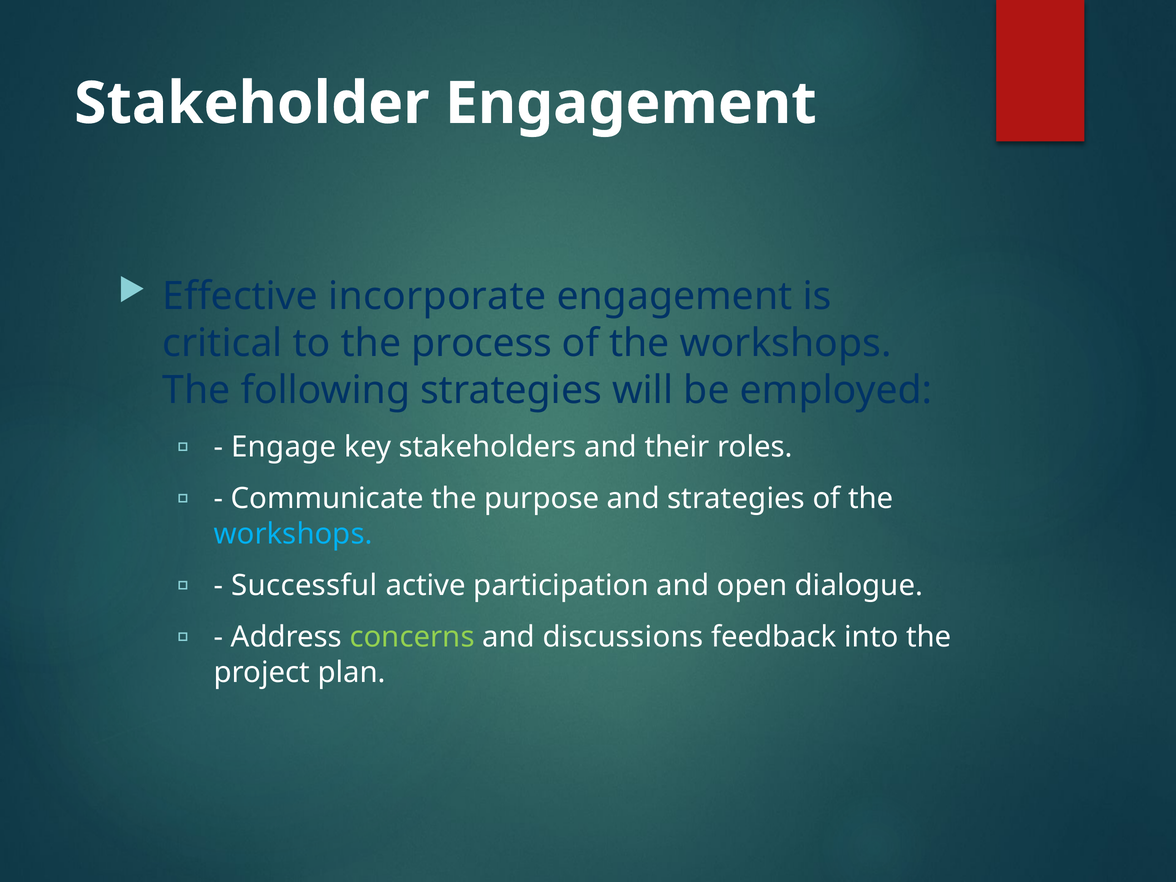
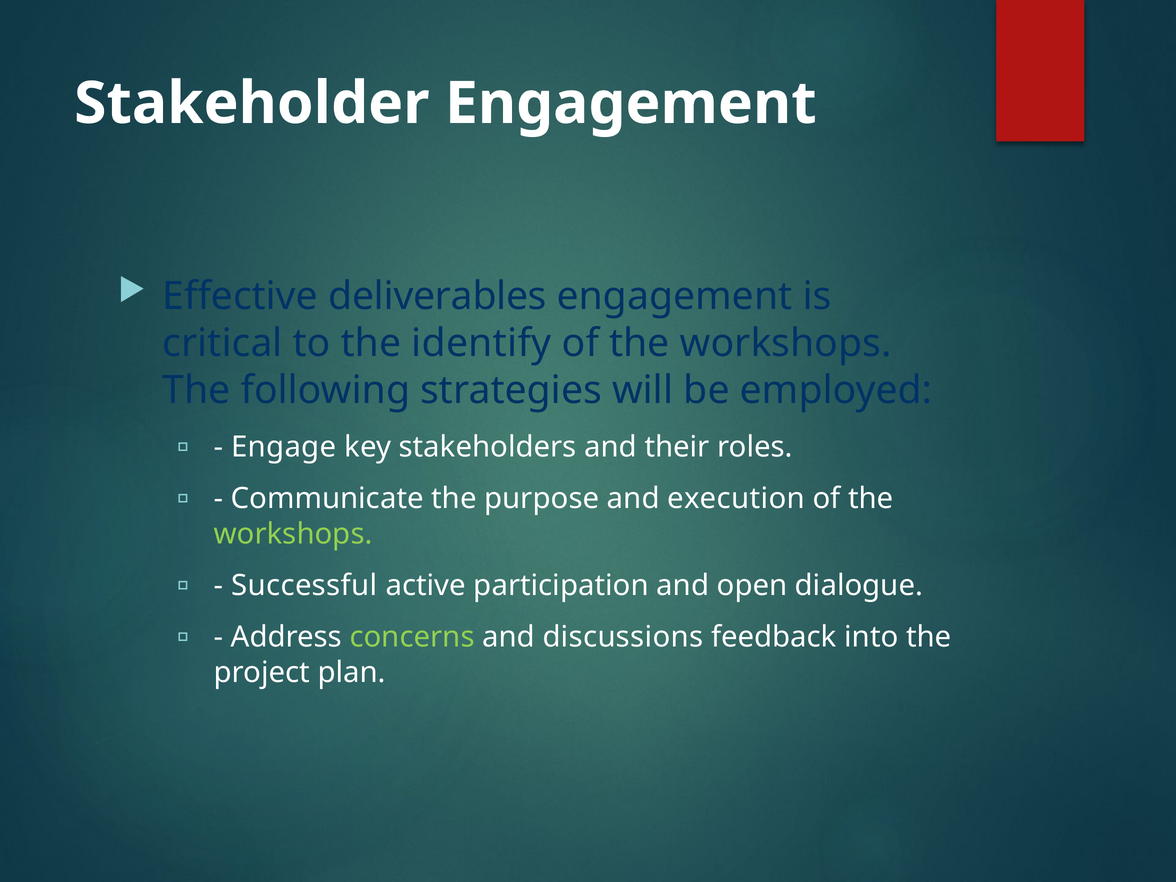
incorporate: incorporate -> deliverables
process: process -> identify
and strategies: strategies -> execution
workshops at (293, 534) colour: light blue -> light green
